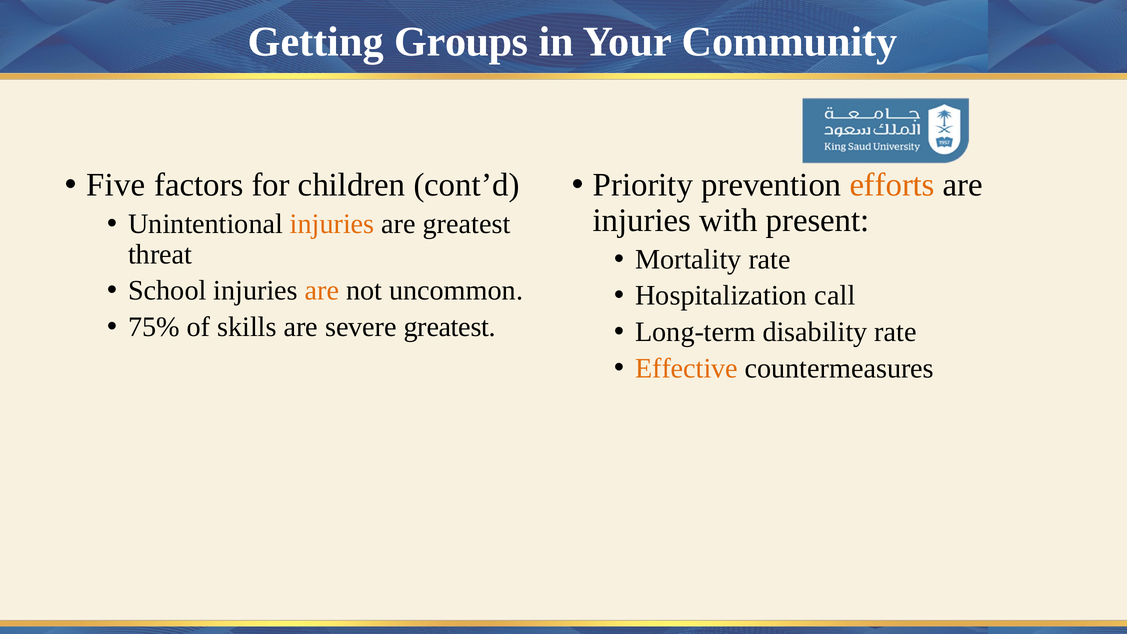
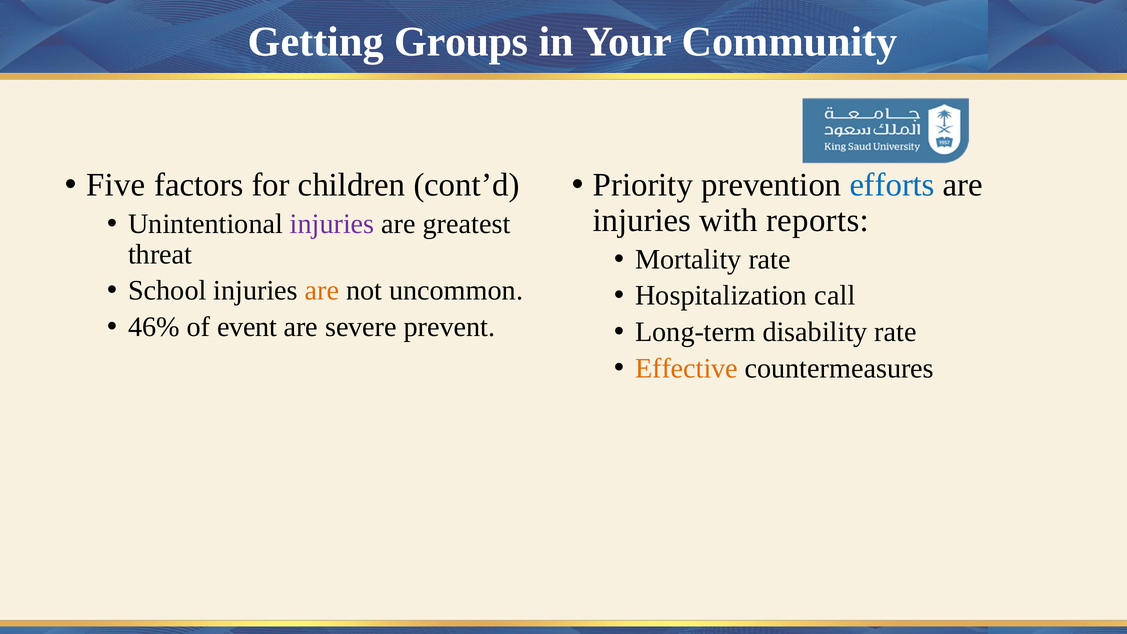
efforts colour: orange -> blue
present: present -> reports
injuries at (332, 224) colour: orange -> purple
75%: 75% -> 46%
skills: skills -> event
severe greatest: greatest -> prevent
